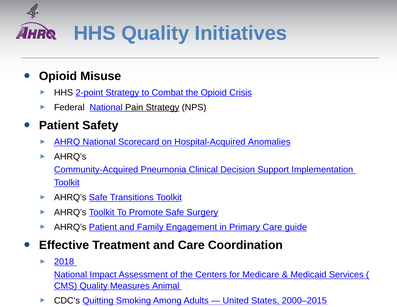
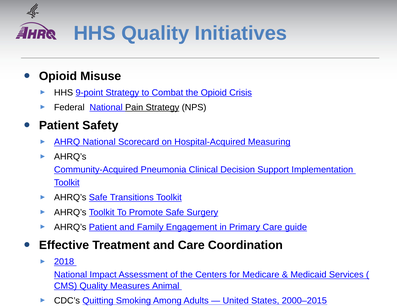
2-point: 2-point -> 9-point
Anomalies: Anomalies -> Measuring
